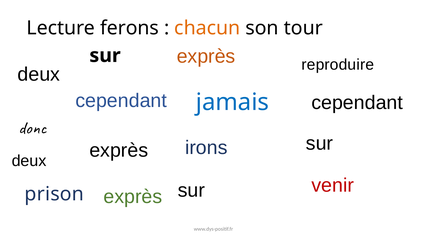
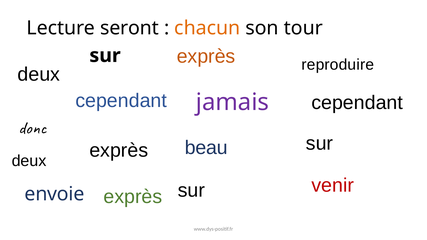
ferons: ferons -> seront
jamais colour: blue -> purple
irons: irons -> beau
prison: prison -> envoie
